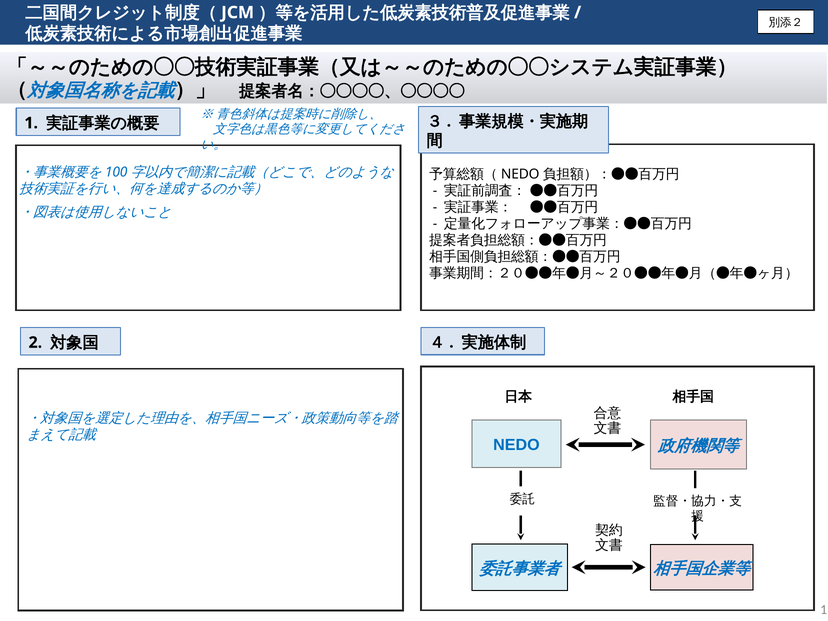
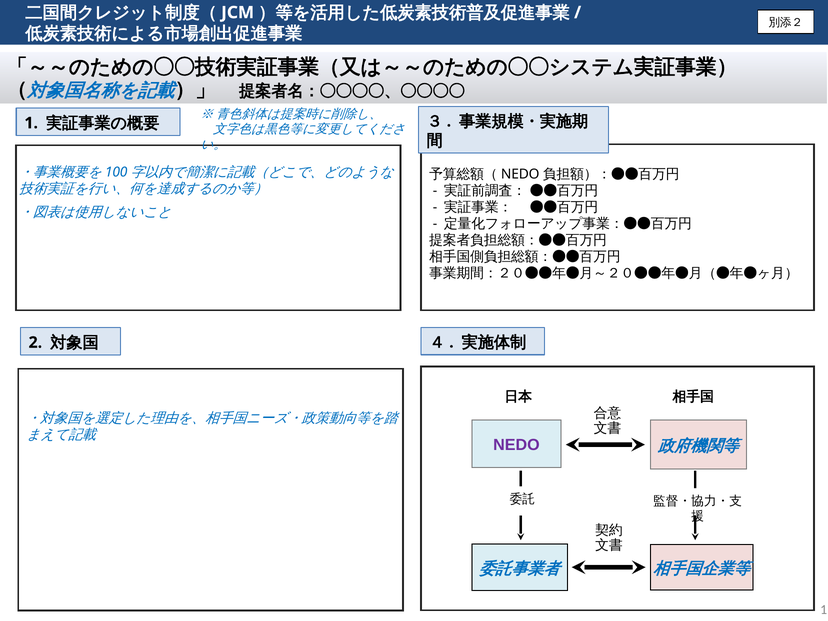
NEDO colour: blue -> purple
